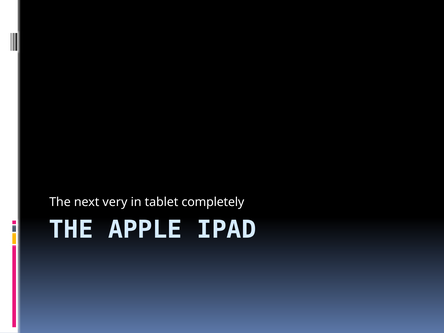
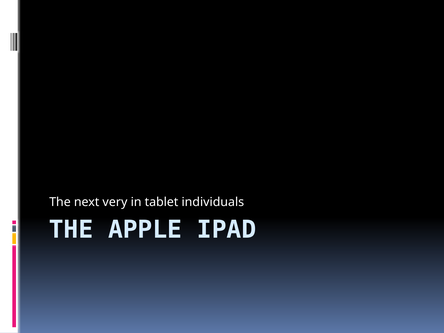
completely: completely -> individuals
